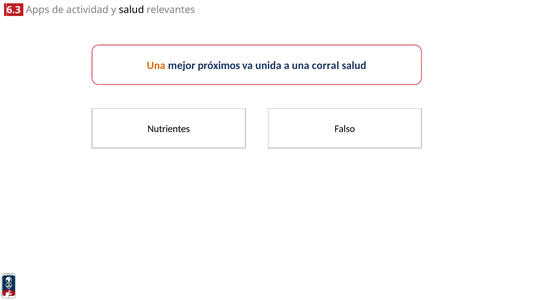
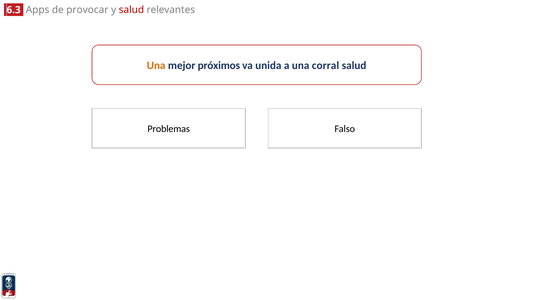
actividad: actividad -> provocar
salud at (131, 10) colour: black -> red
Nutrientes: Nutrientes -> Problemas
